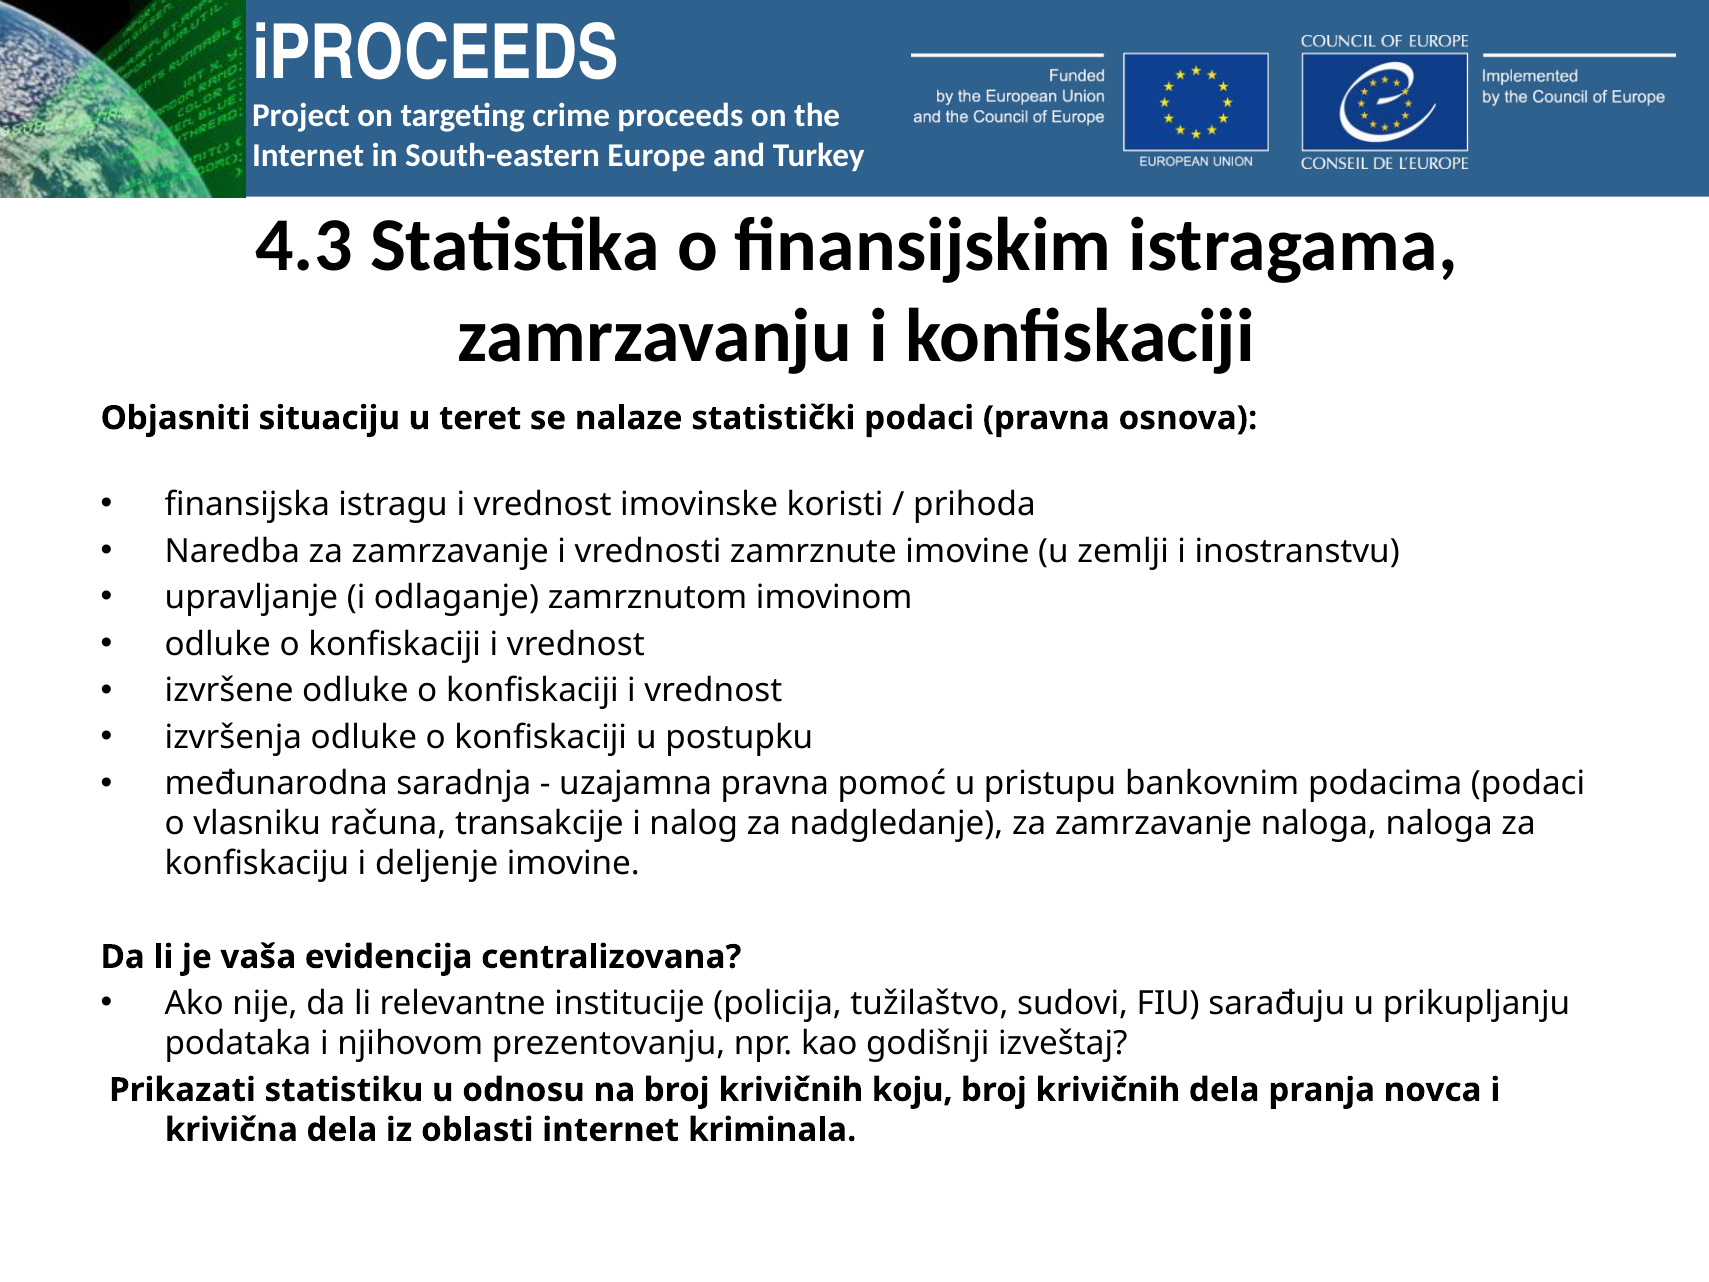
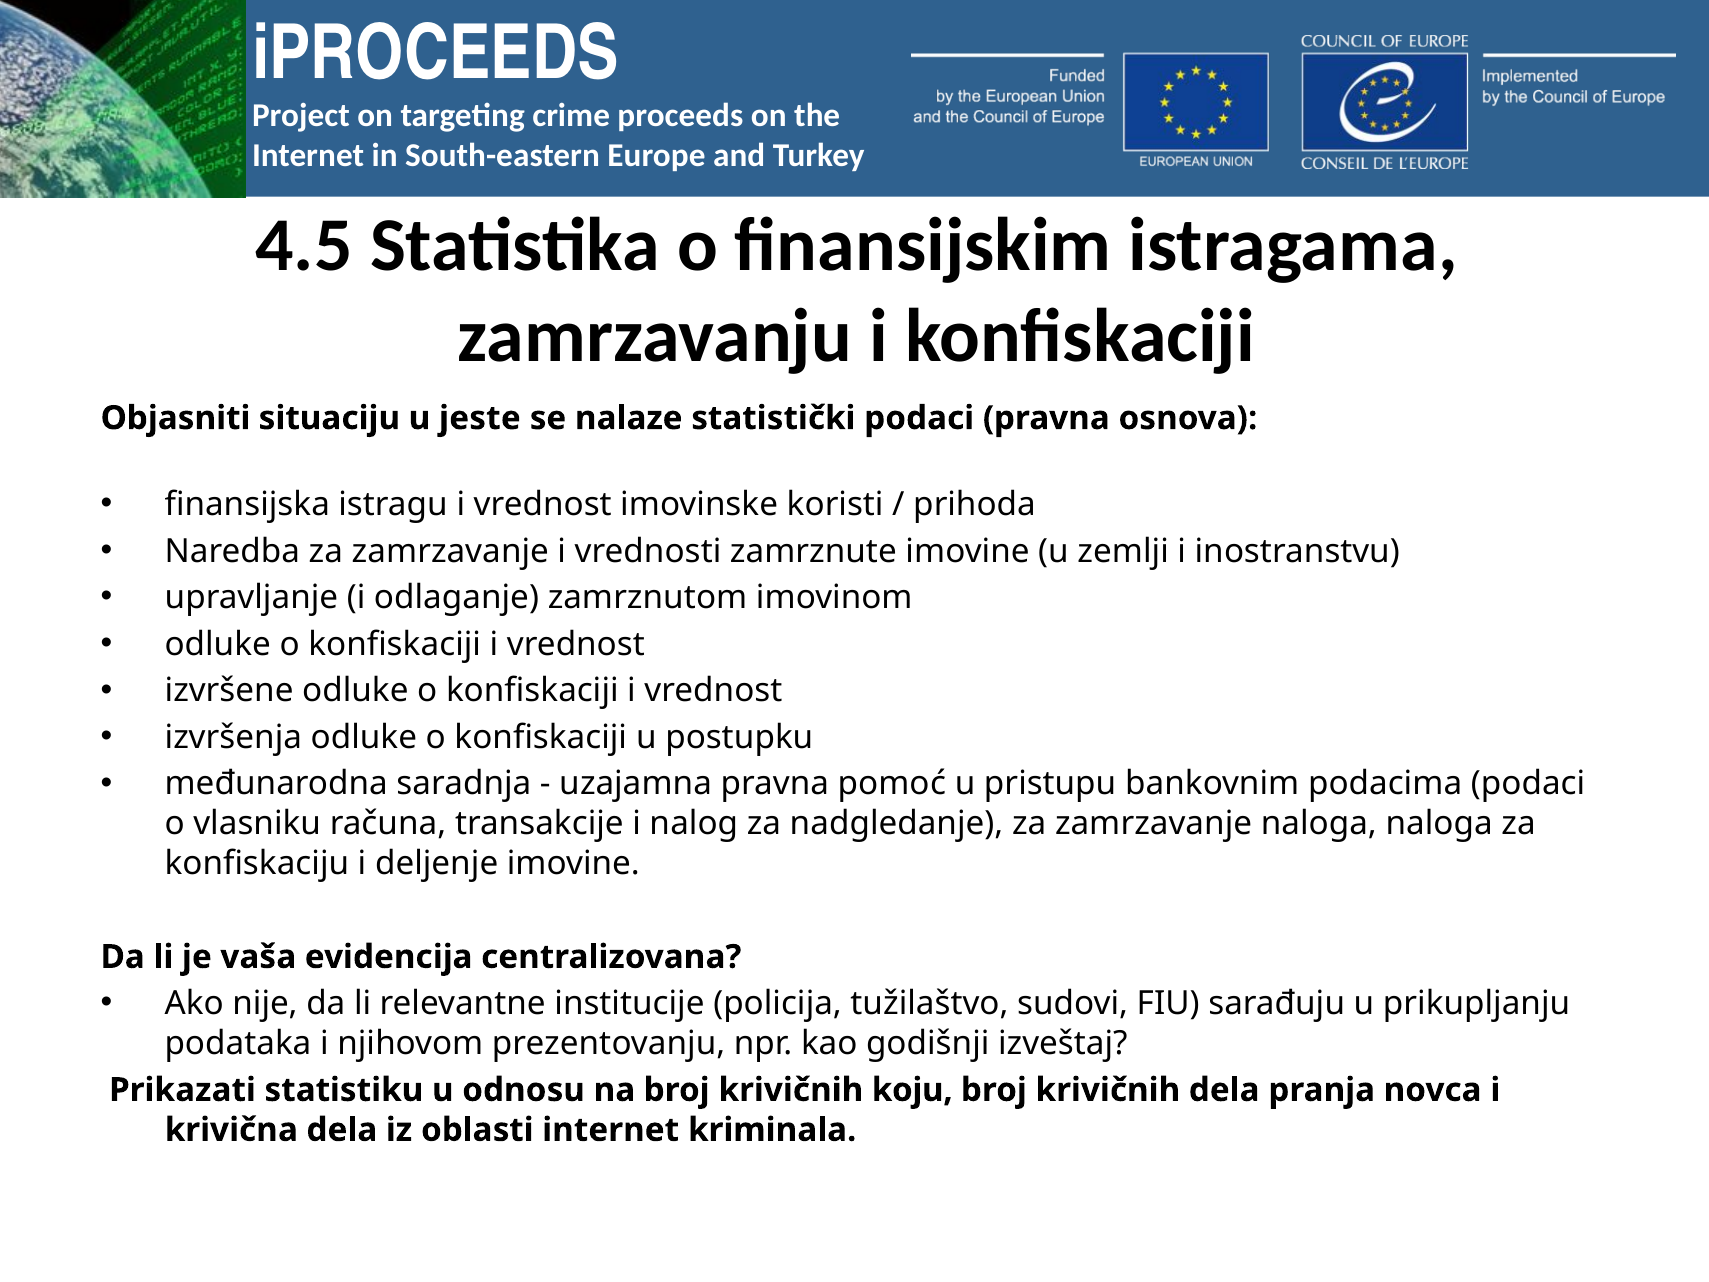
4.3: 4.3 -> 4.5
teret: teret -> jeste
